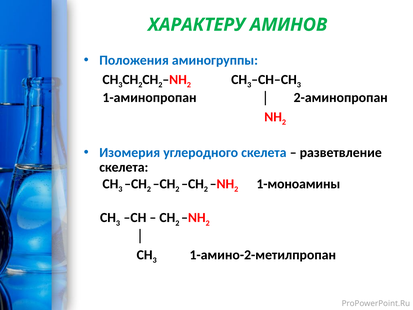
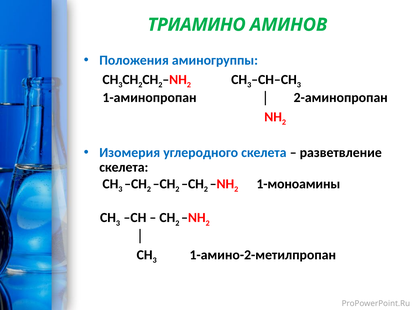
ХАРАКТЕРУ: ХАРАКТЕРУ -> ТРИАМИНО
